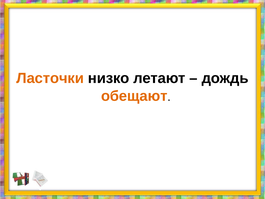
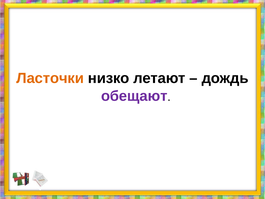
обещают colour: orange -> purple
